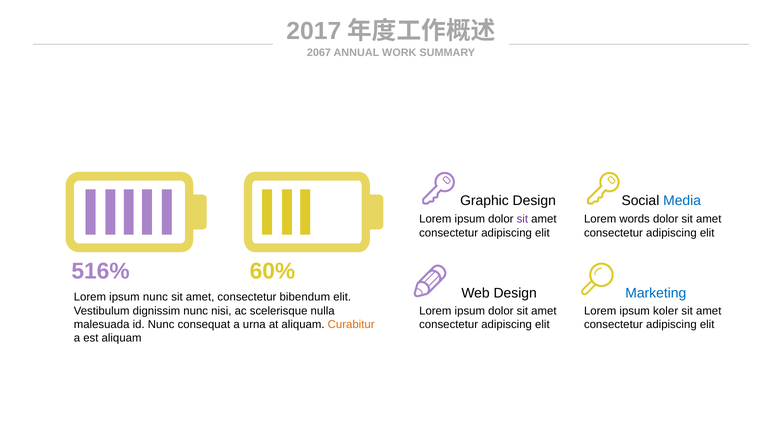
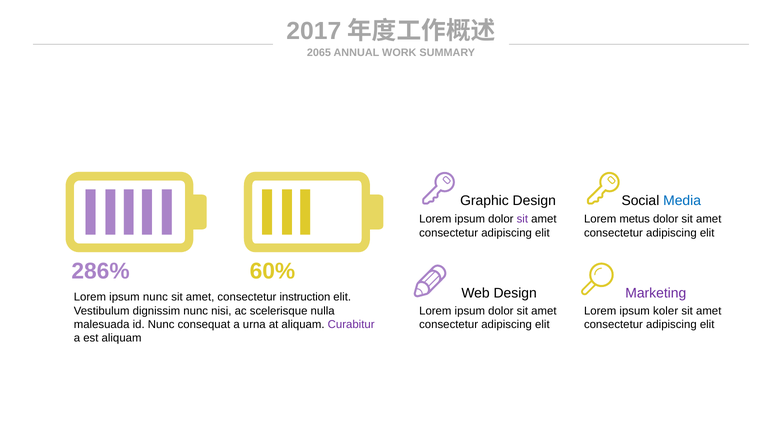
2067: 2067 -> 2065
words: words -> metus
516%: 516% -> 286%
Marketing colour: blue -> purple
bibendum: bibendum -> instruction
Curabitur colour: orange -> purple
